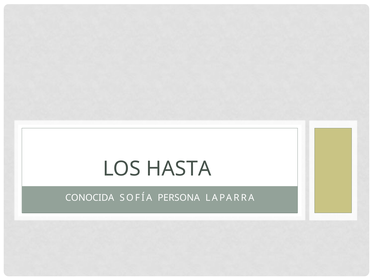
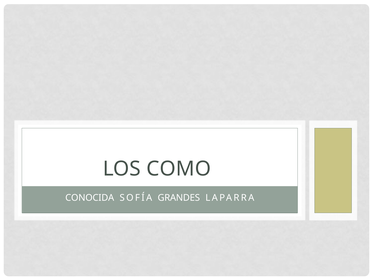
HASTA: HASTA -> COMO
PERSONA: PERSONA -> GRANDES
